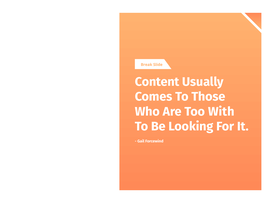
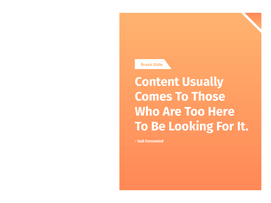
With: With -> Here
